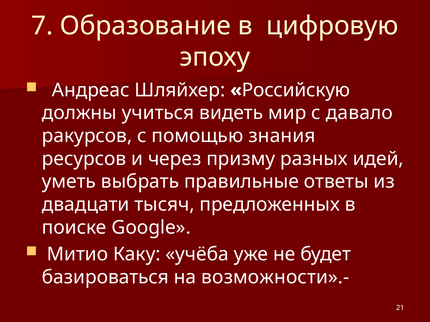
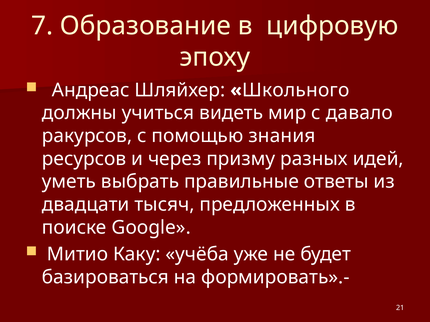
Российскую: Российскую -> Школьного
возможности».-: возможности».- -> формировать».-
